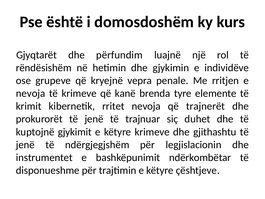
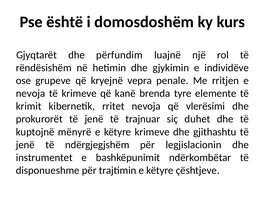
trajnerët: trajnerët -> vlerësimi
gjykimit: gjykimit -> mënyrë
